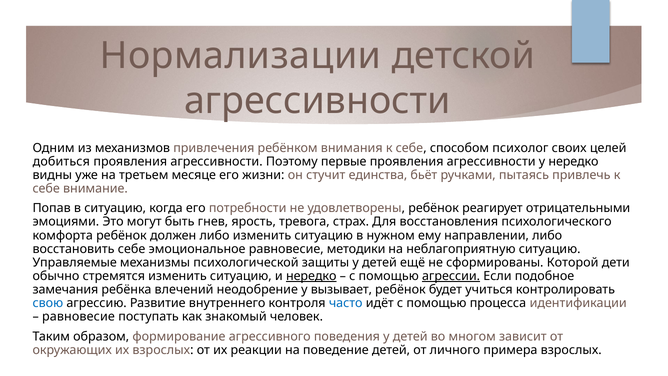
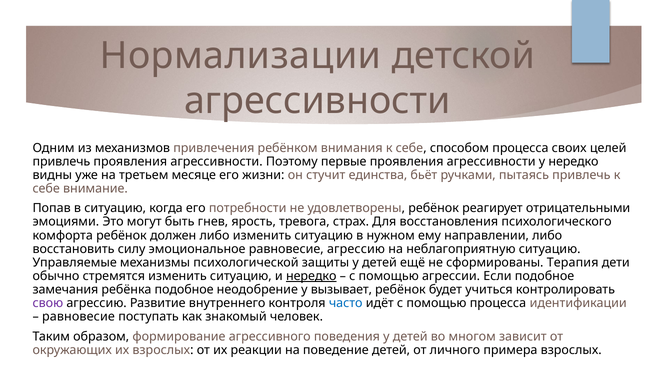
способом психолог: психолог -> процесса
добиться at (61, 161): добиться -> привлечь
восстановить себе: себе -> силу
равновесие методики: методики -> агрессию
Которой: Которой -> Терапия
агрессии underline: present -> none
ребёнка влечений: влечений -> подобное
свою colour: blue -> purple
